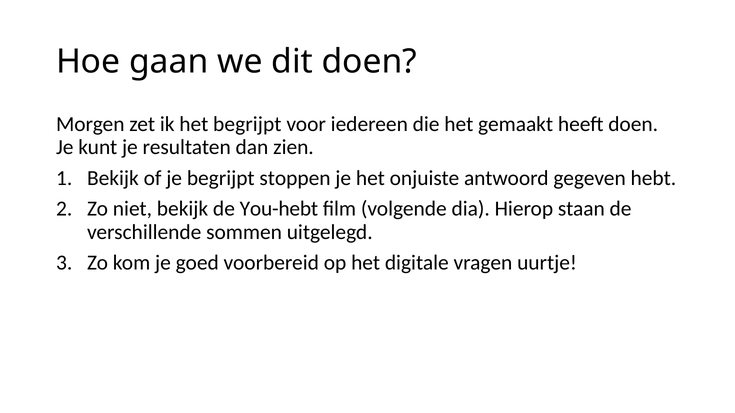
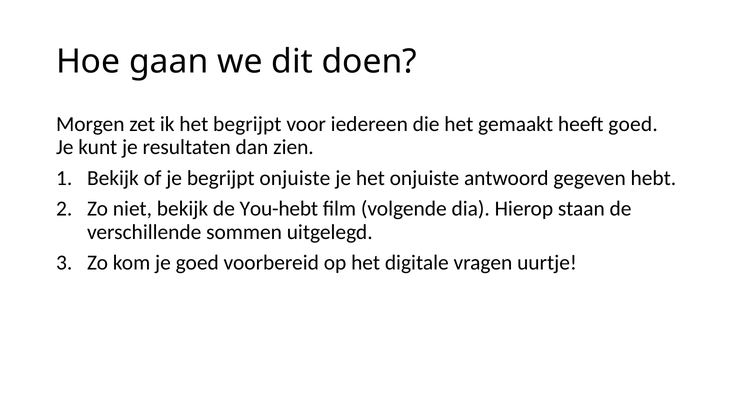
heeft doen: doen -> goed
begrijpt stoppen: stoppen -> onjuiste
